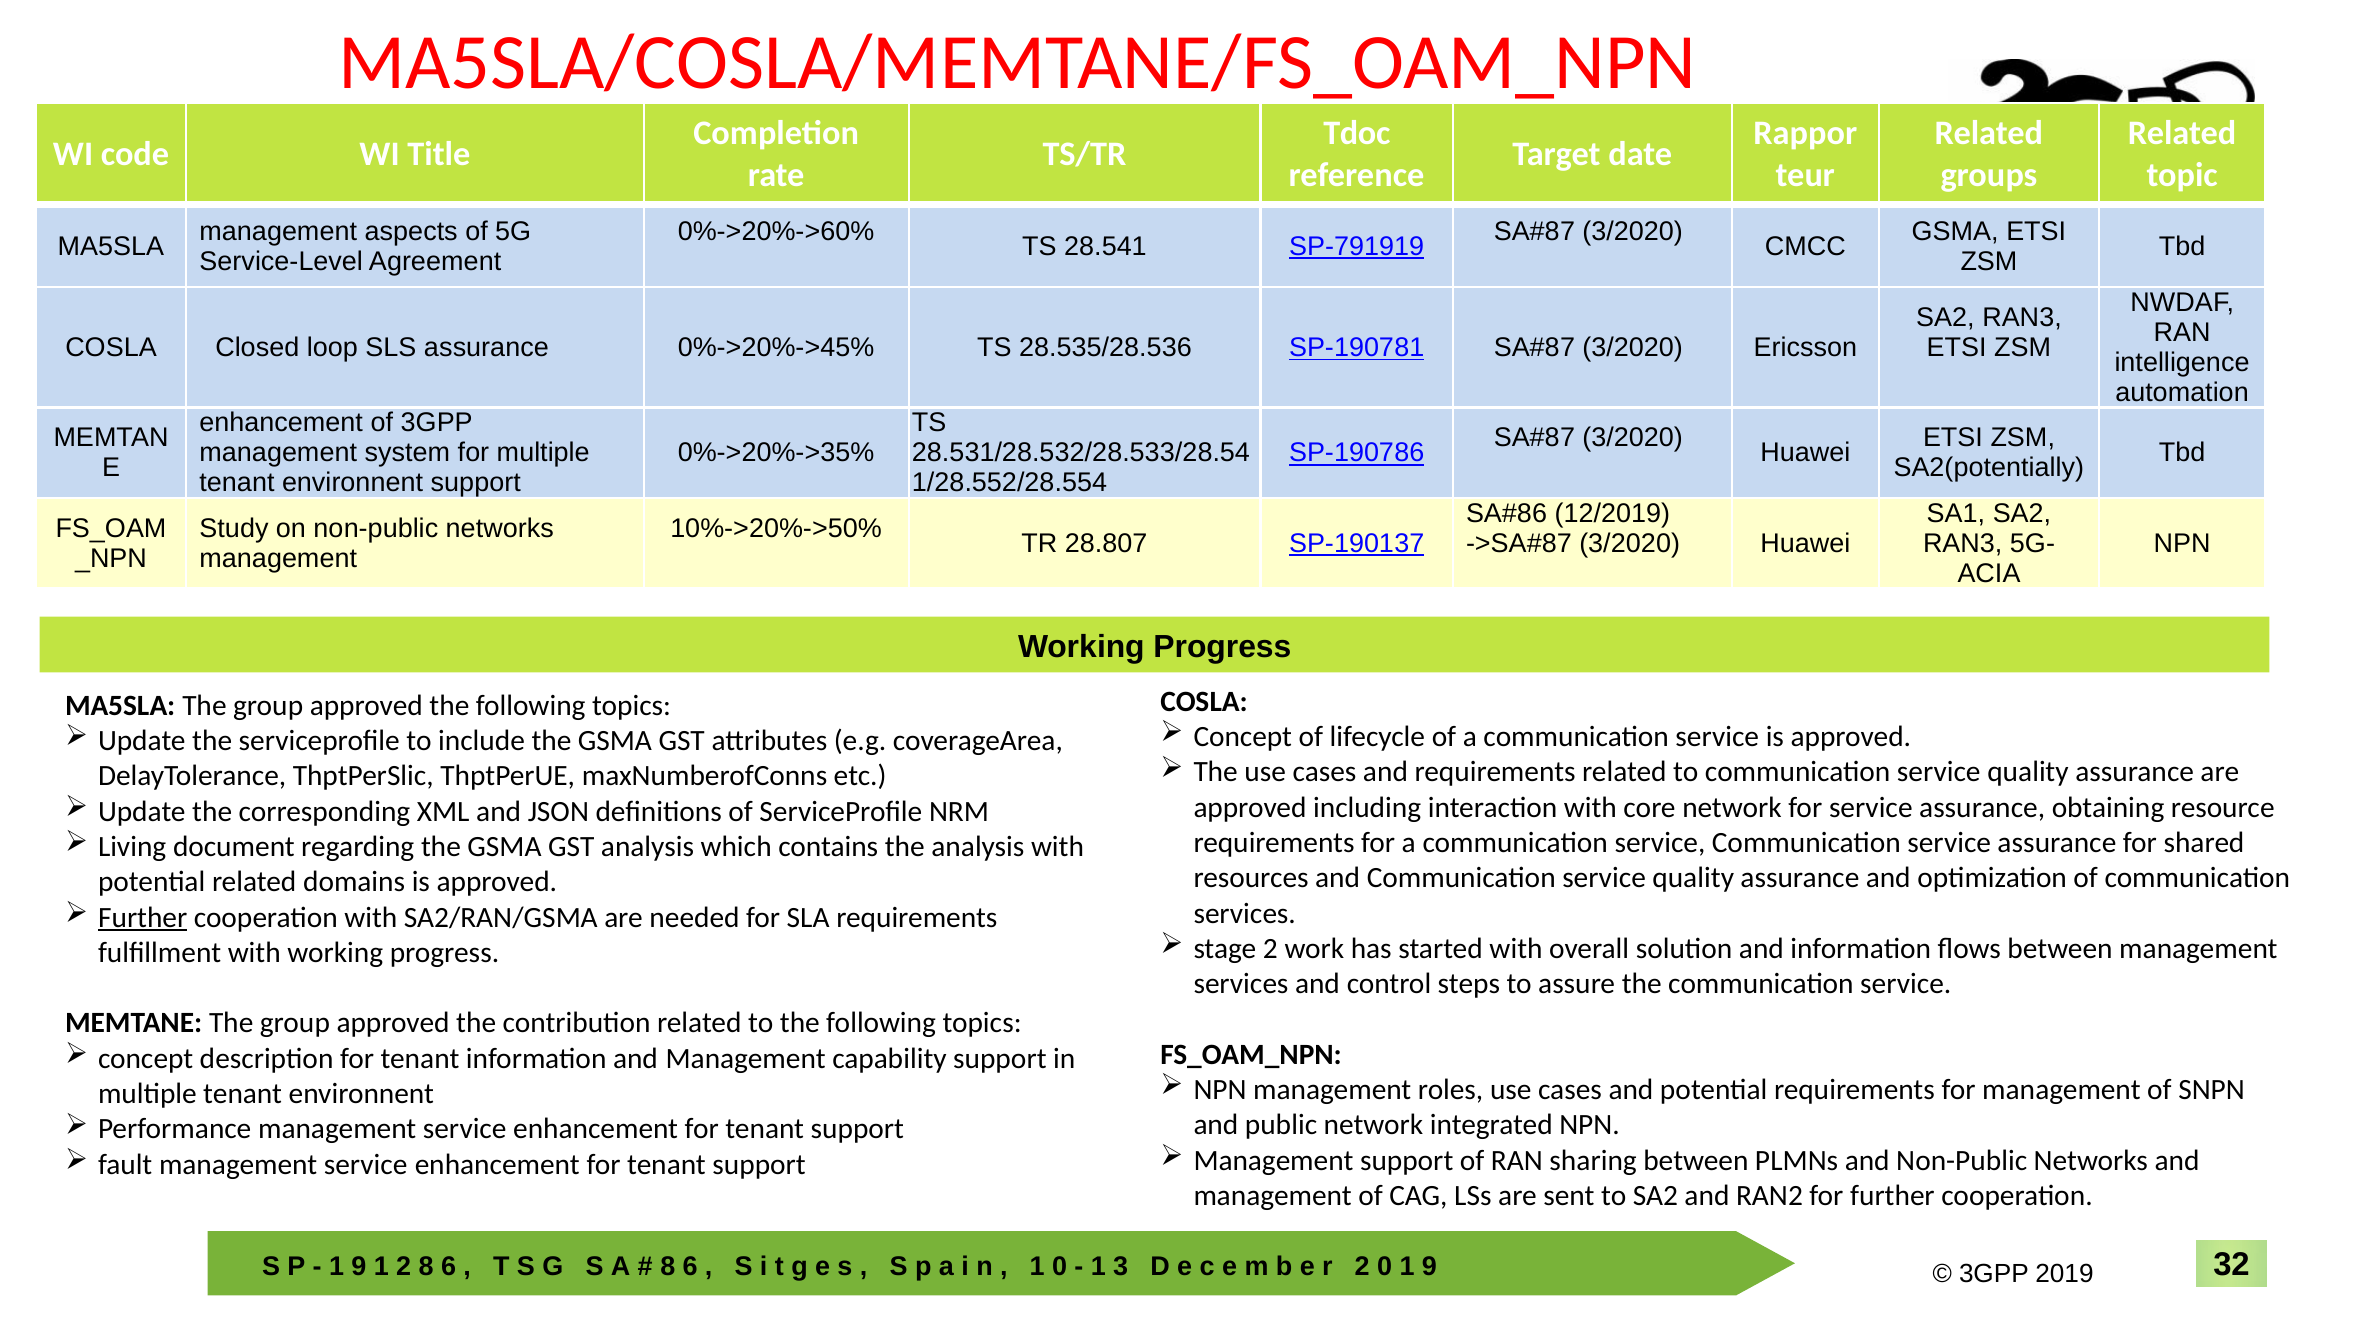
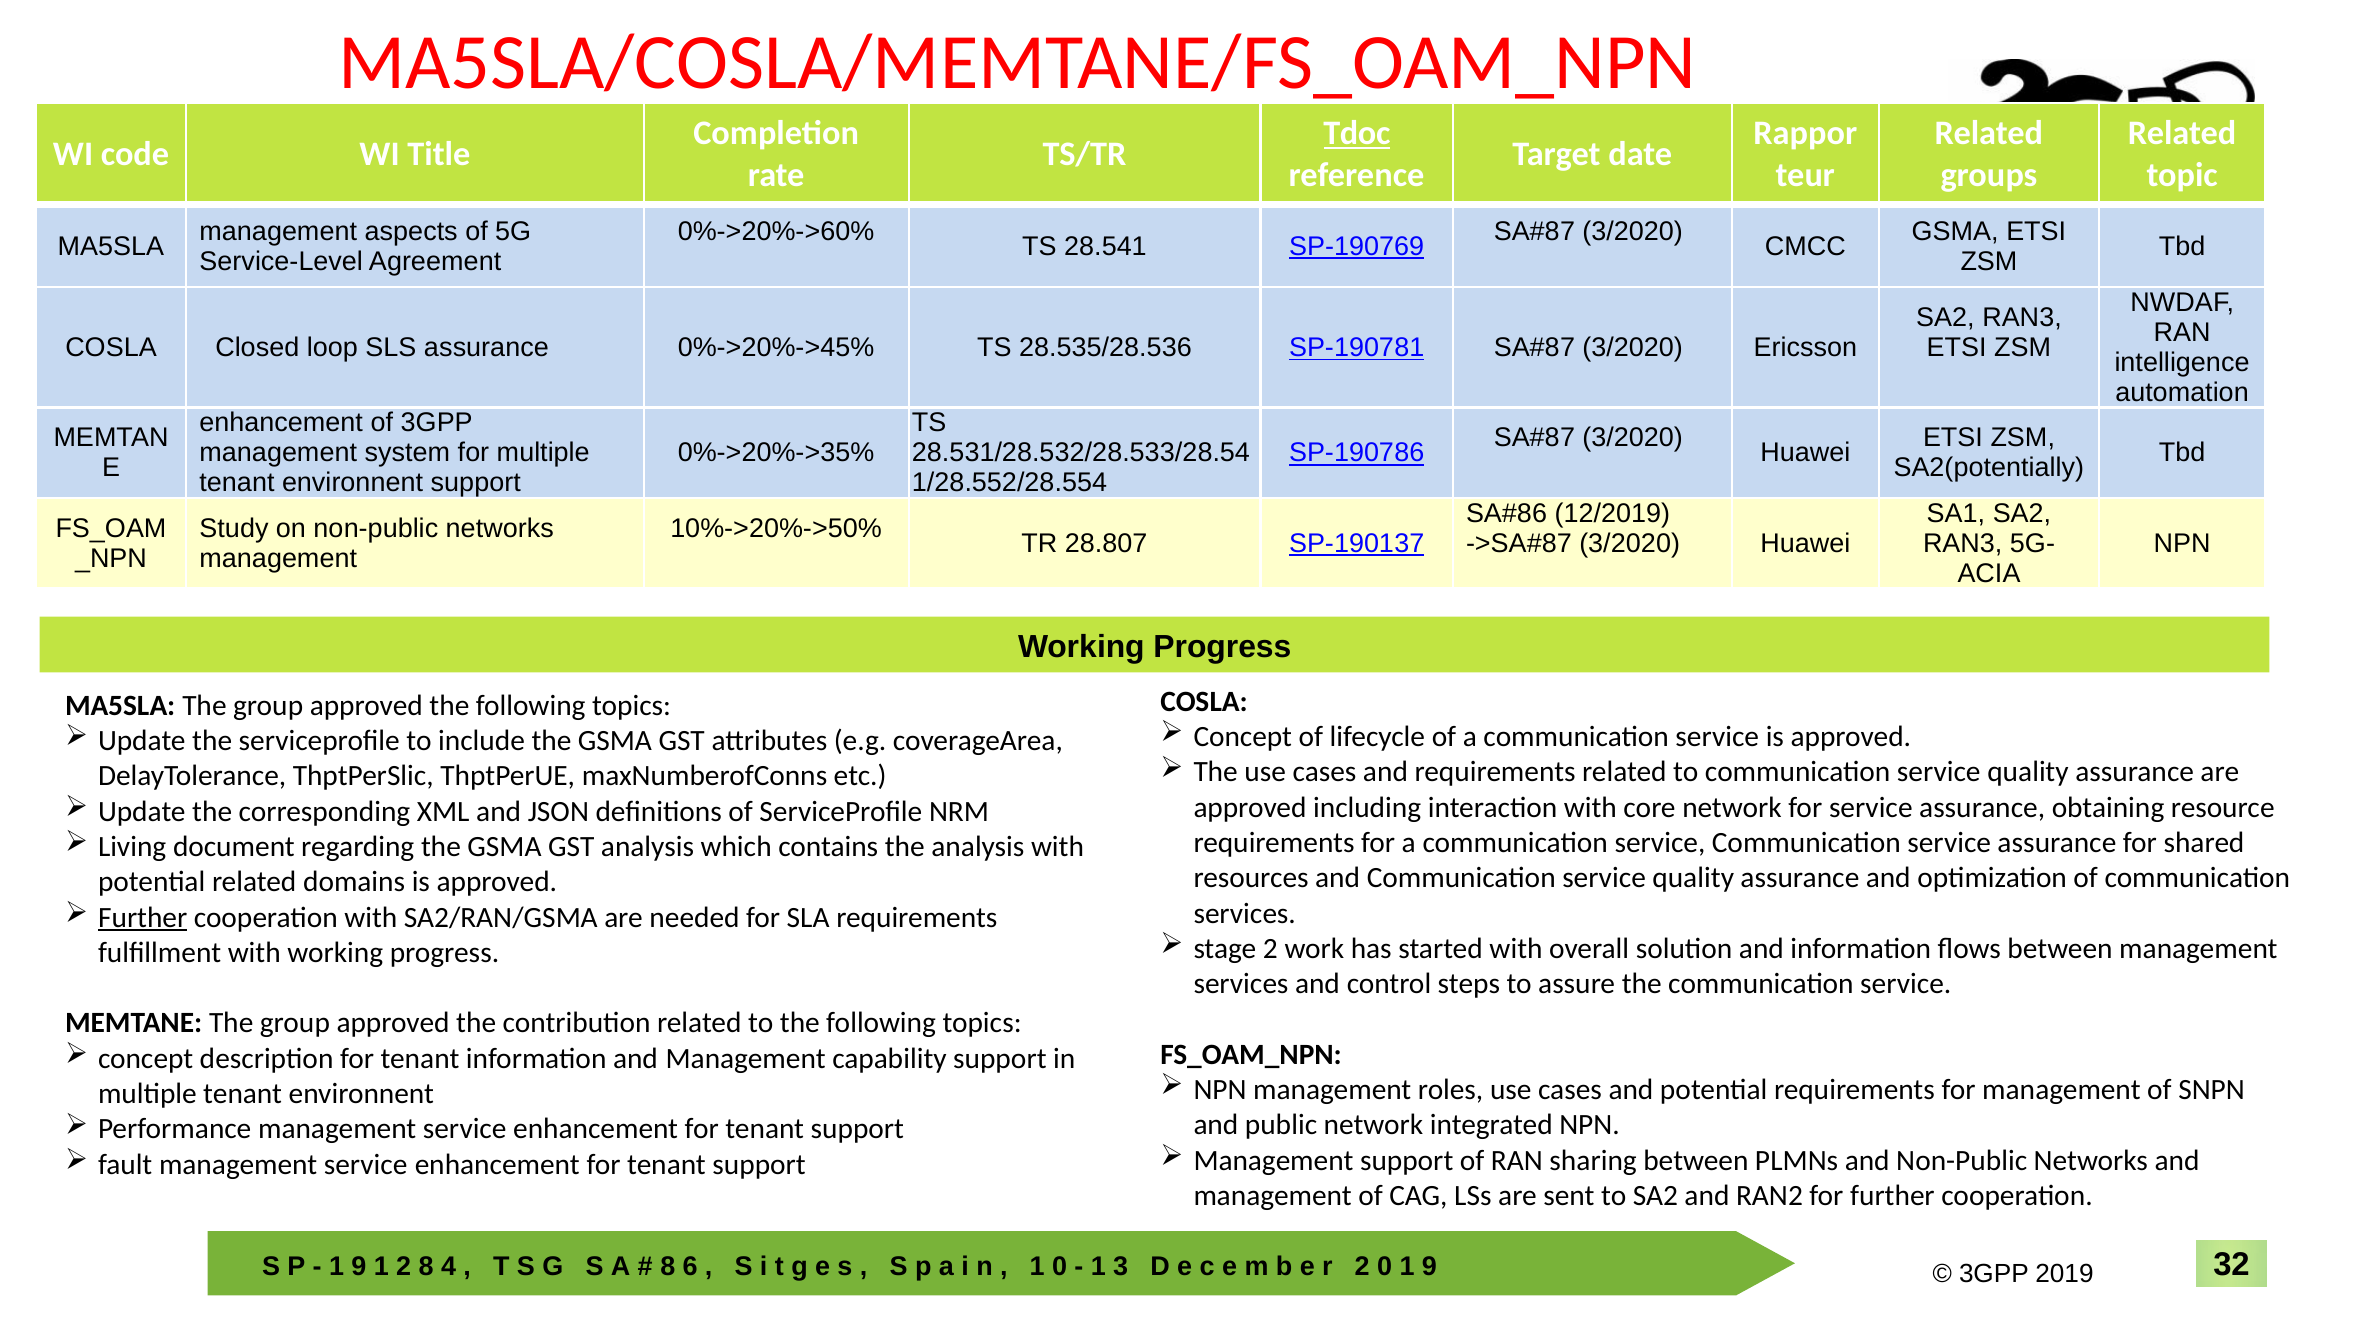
Tdoc underline: none -> present
SP-791919: SP-791919 -> SP-190769
6 at (448, 1266): 6 -> 4
